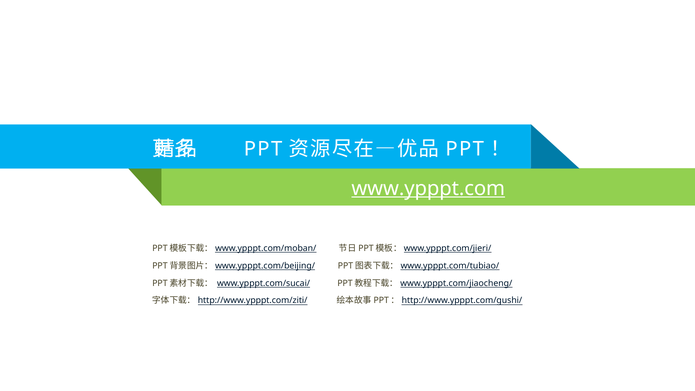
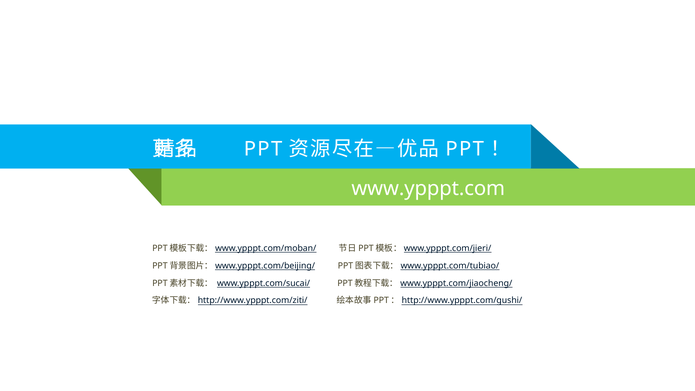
www.ypppt.com underline: present -> none
